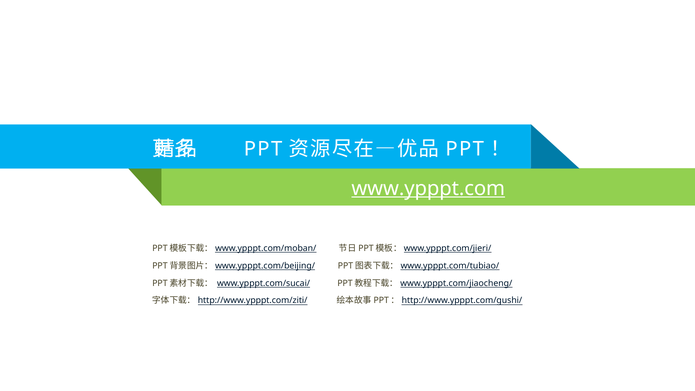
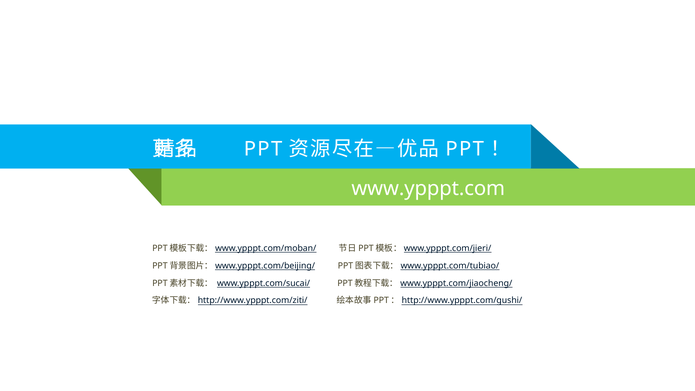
www.ypppt.com underline: present -> none
